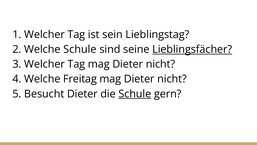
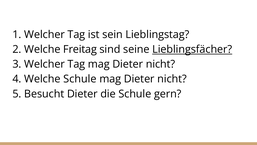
Welche Schule: Schule -> Freitag
Welche Freitag: Freitag -> Schule
Schule at (135, 94) underline: present -> none
